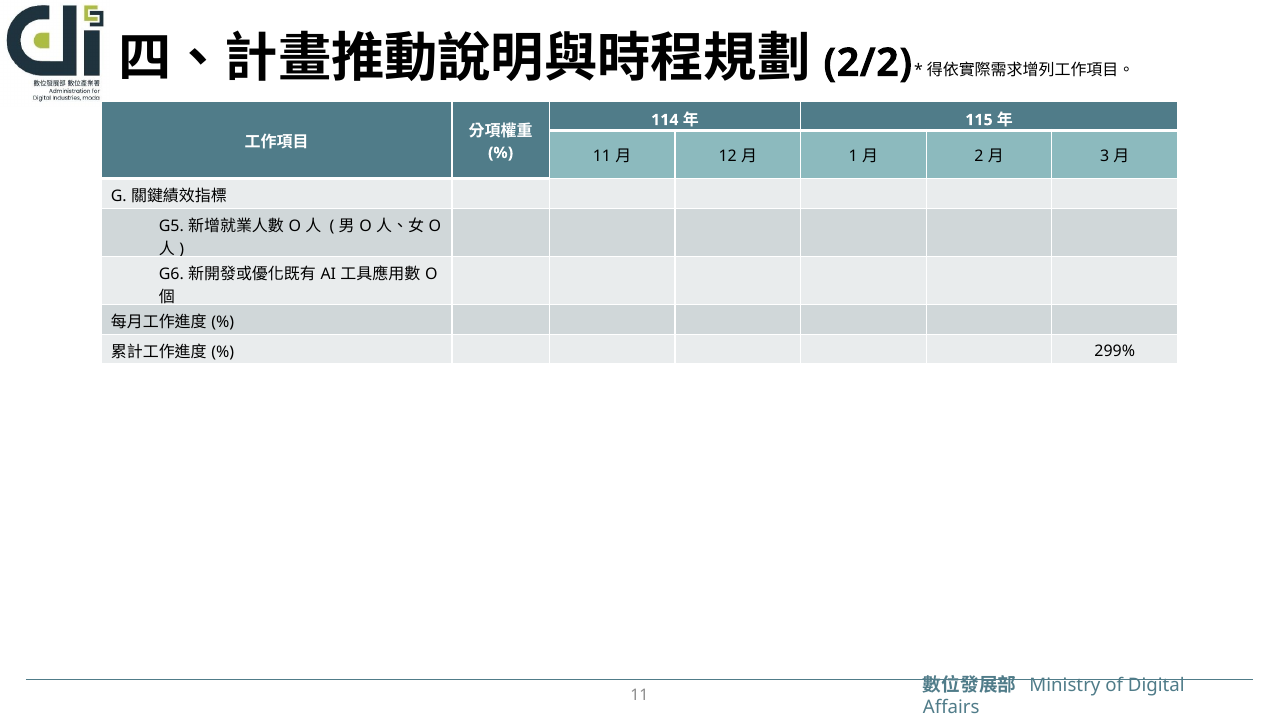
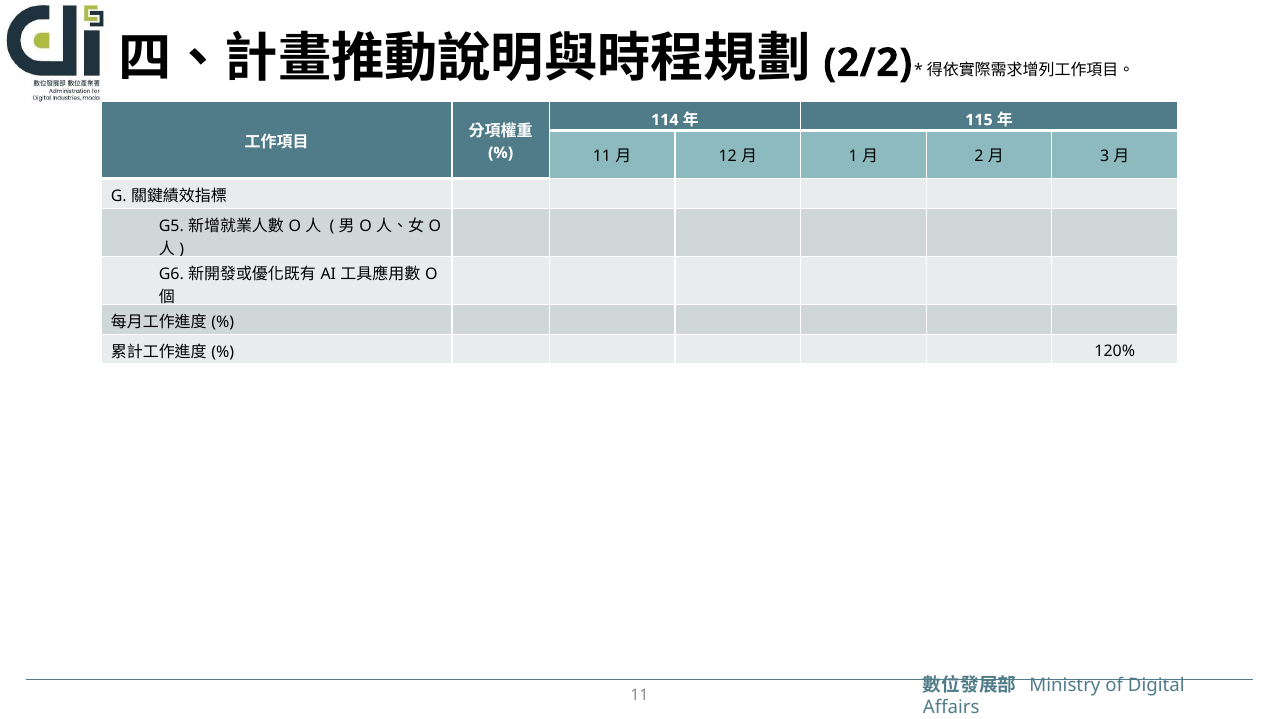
299%: 299% -> 120%
